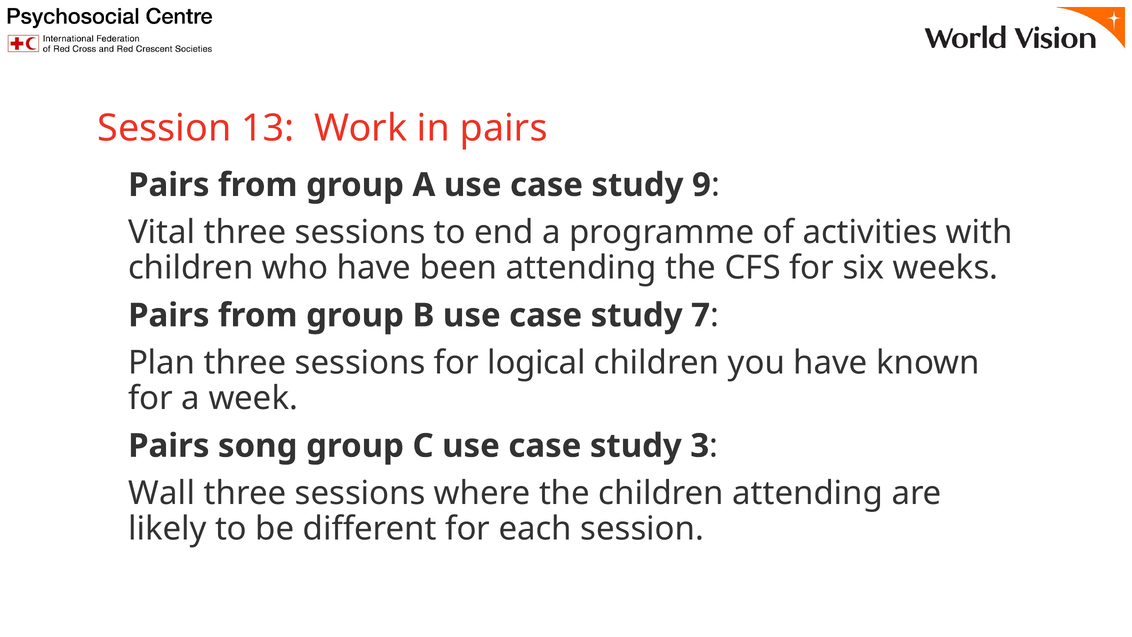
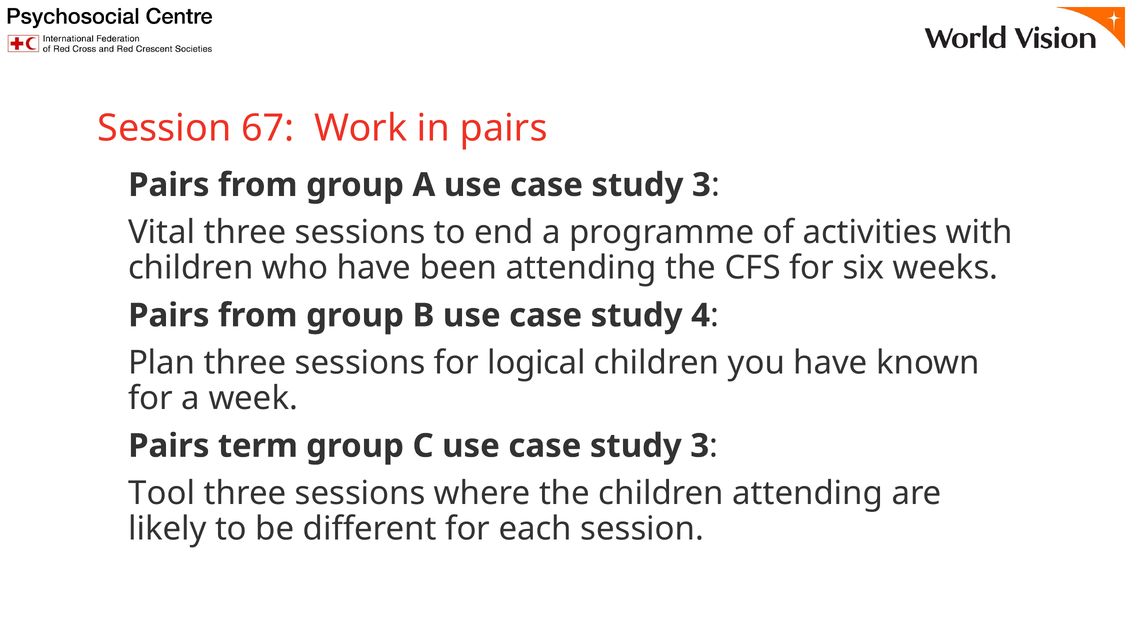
13: 13 -> 67
9 at (701, 185): 9 -> 3
7: 7 -> 4
song: song -> term
Wall: Wall -> Tool
